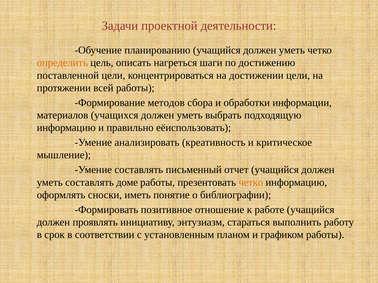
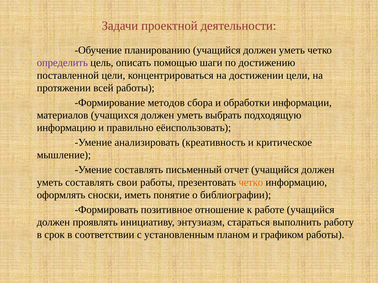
определить colour: orange -> purple
нагреться: нагреться -> помощью
доме: доме -> свои
